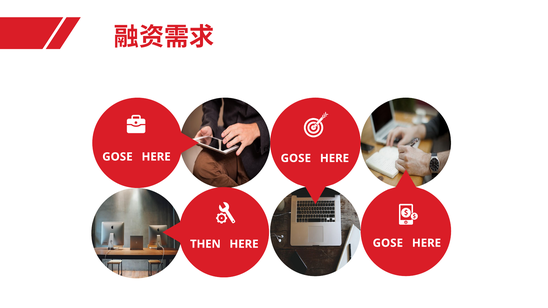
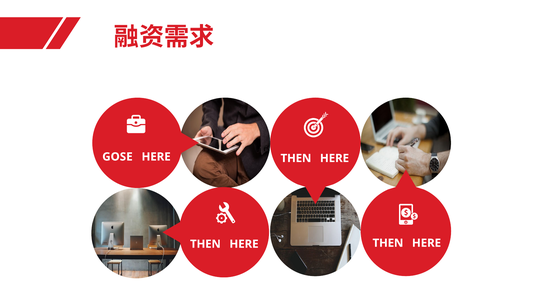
GOSE at (296, 158): GOSE -> THEN
GOSE at (388, 243): GOSE -> THEN
